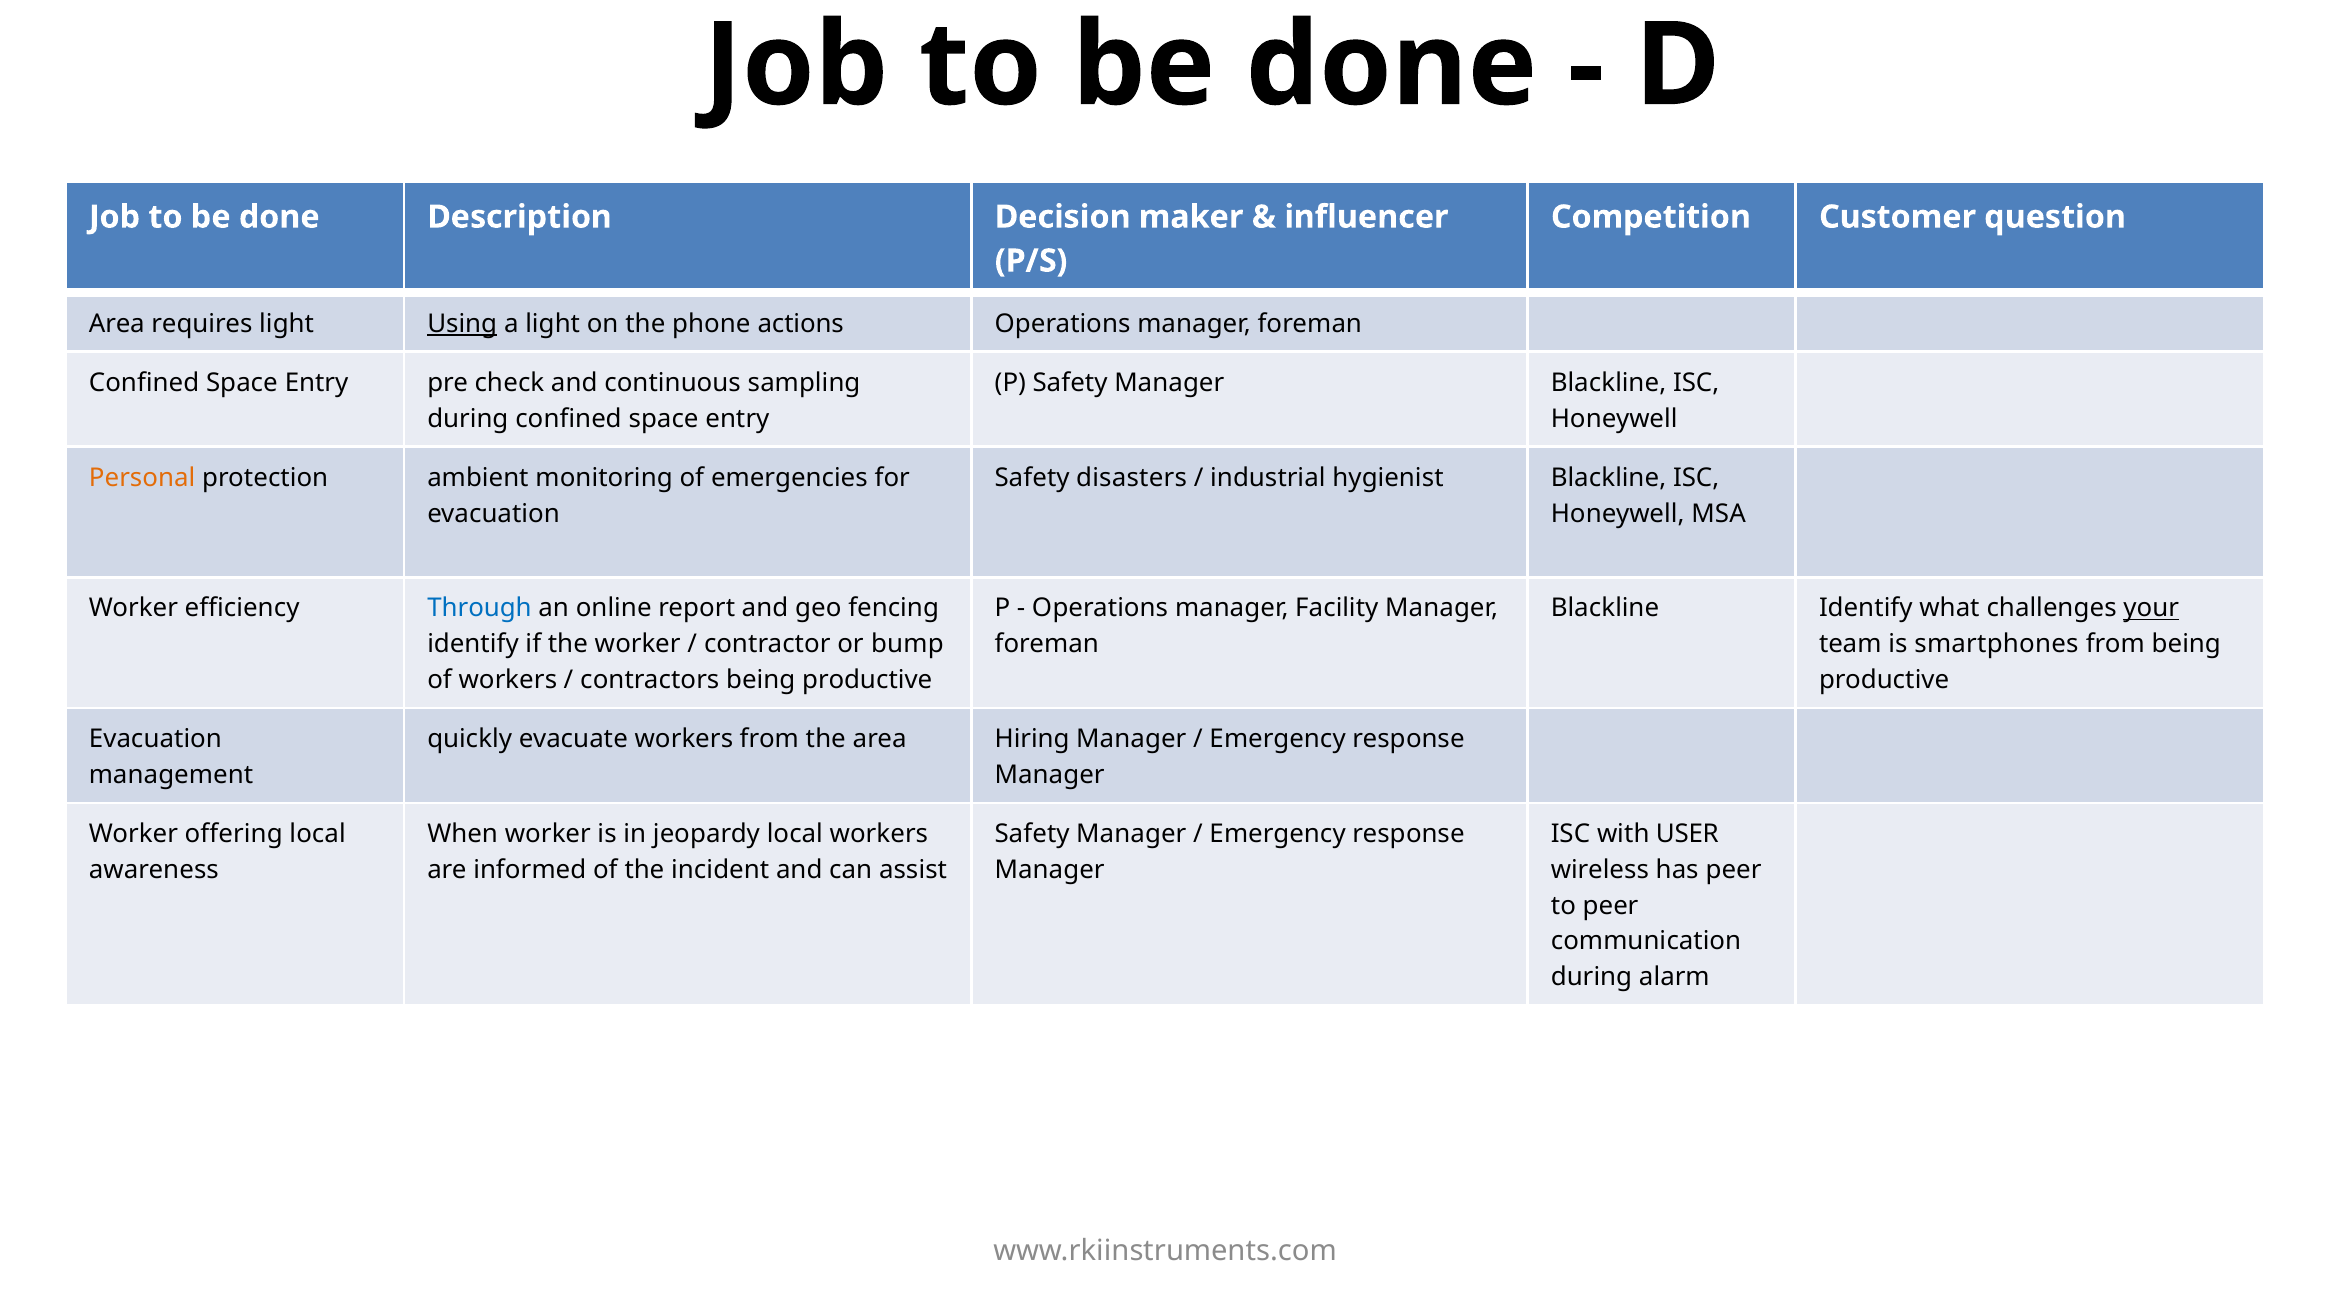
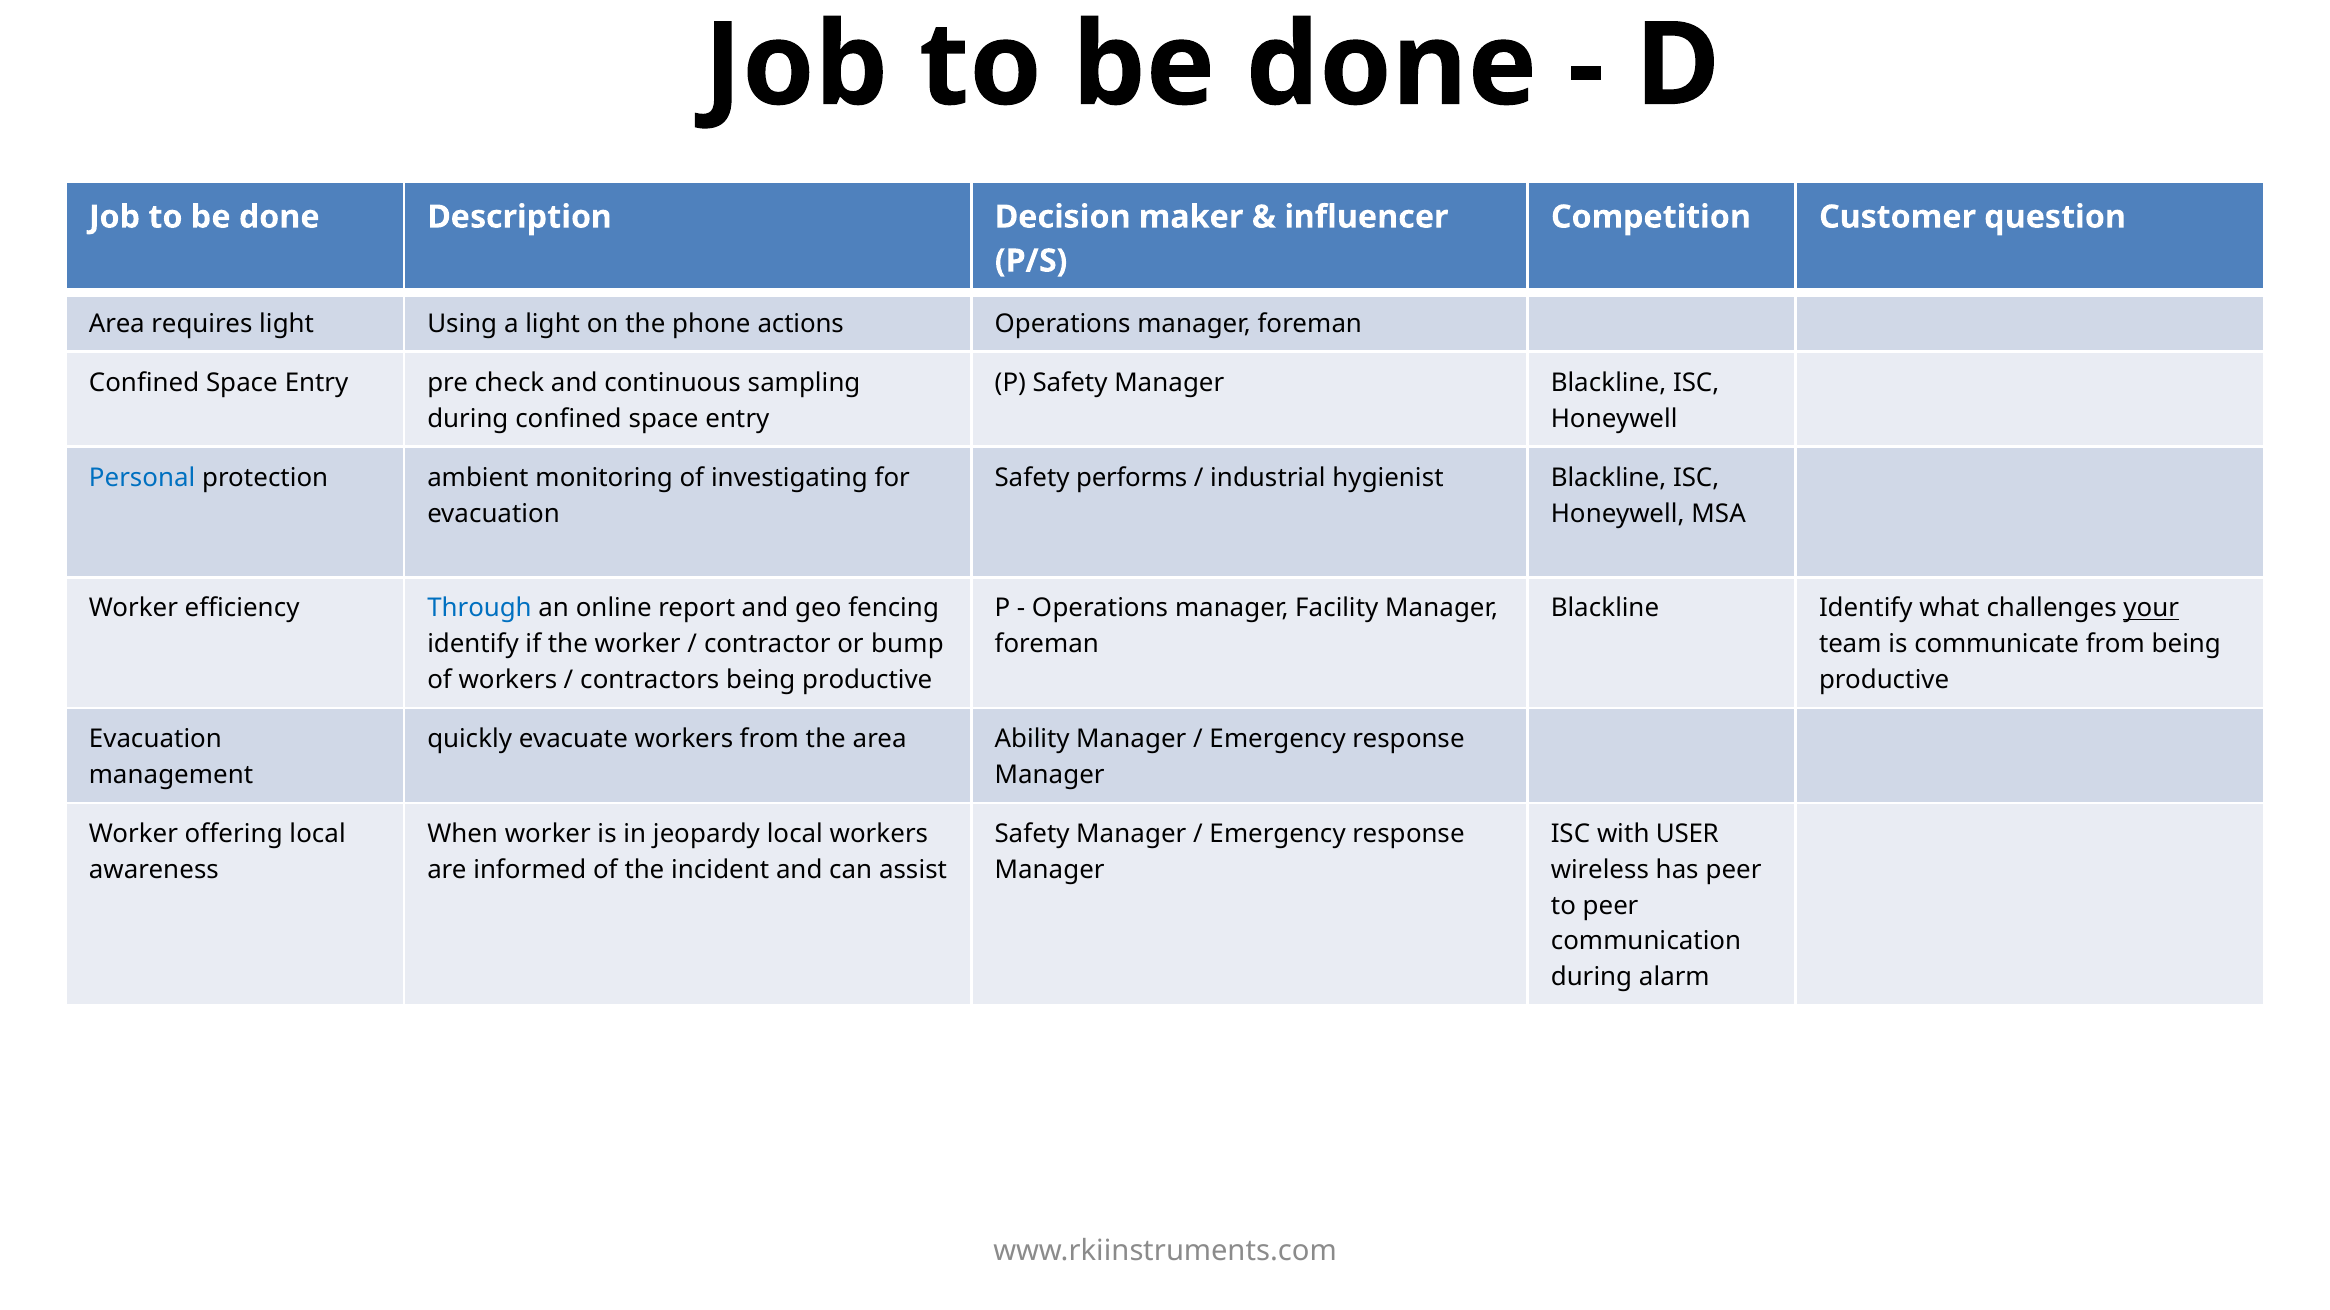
Using underline: present -> none
Personal colour: orange -> blue
emergencies: emergencies -> investigating
disasters: disasters -> performs
smartphones: smartphones -> communicate
Hiring: Hiring -> Ability
